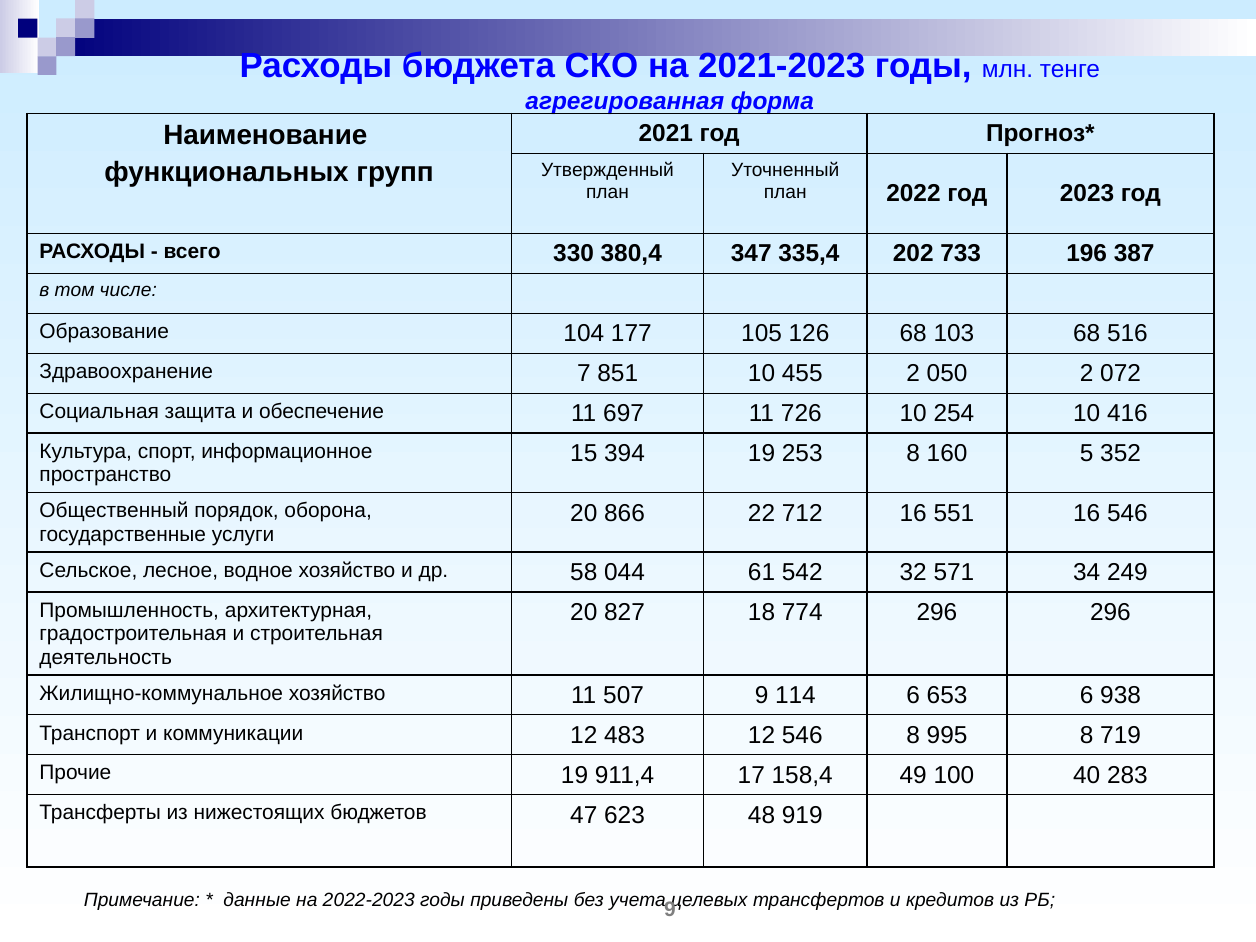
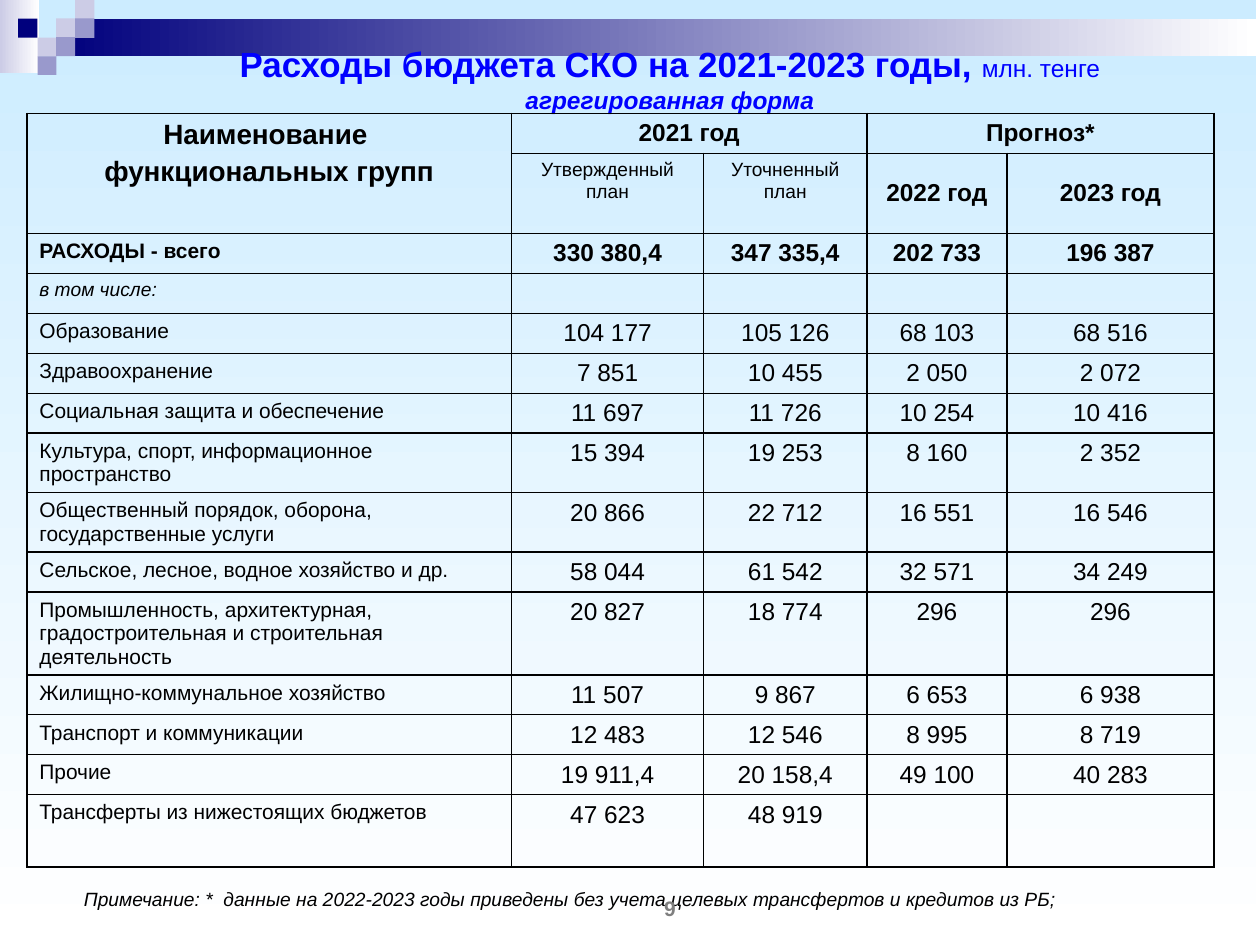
160 5: 5 -> 2
114: 114 -> 867
911,4 17: 17 -> 20
